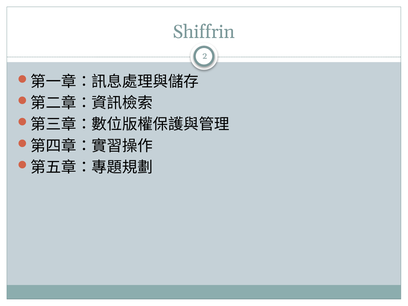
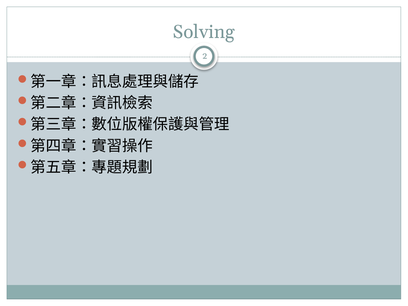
Shiffrin: Shiffrin -> Solving
